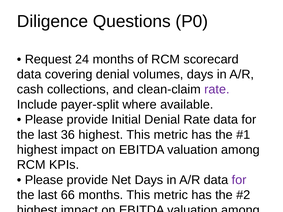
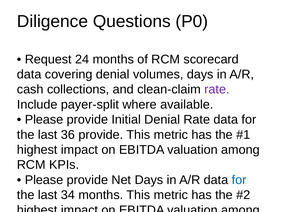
36 highest: highest -> provide
for at (239, 180) colour: purple -> blue
66: 66 -> 34
